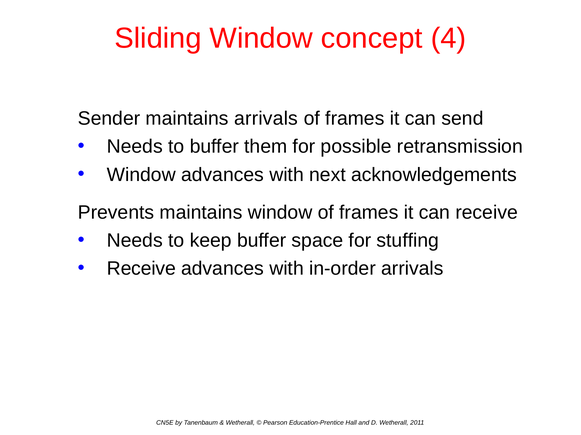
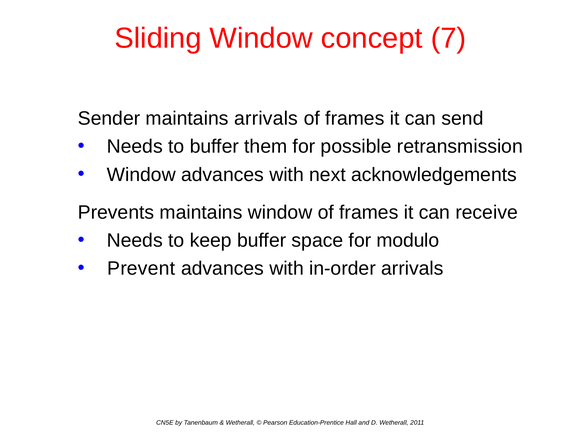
4: 4 -> 7
stuffing: stuffing -> modulo
Receive at (141, 269): Receive -> Prevent
